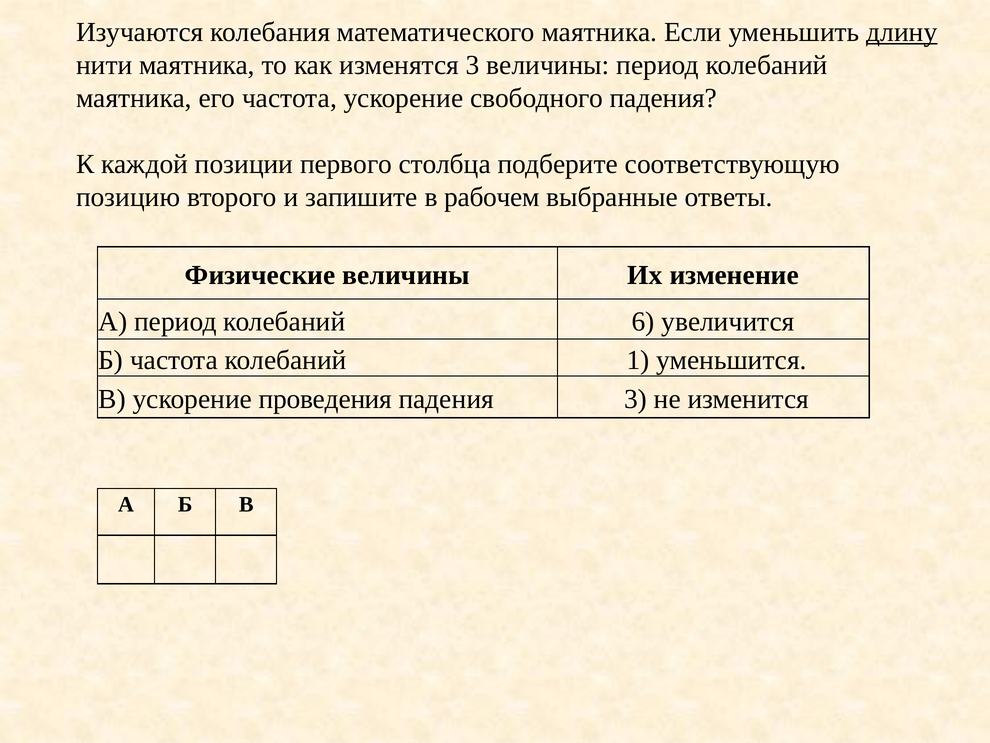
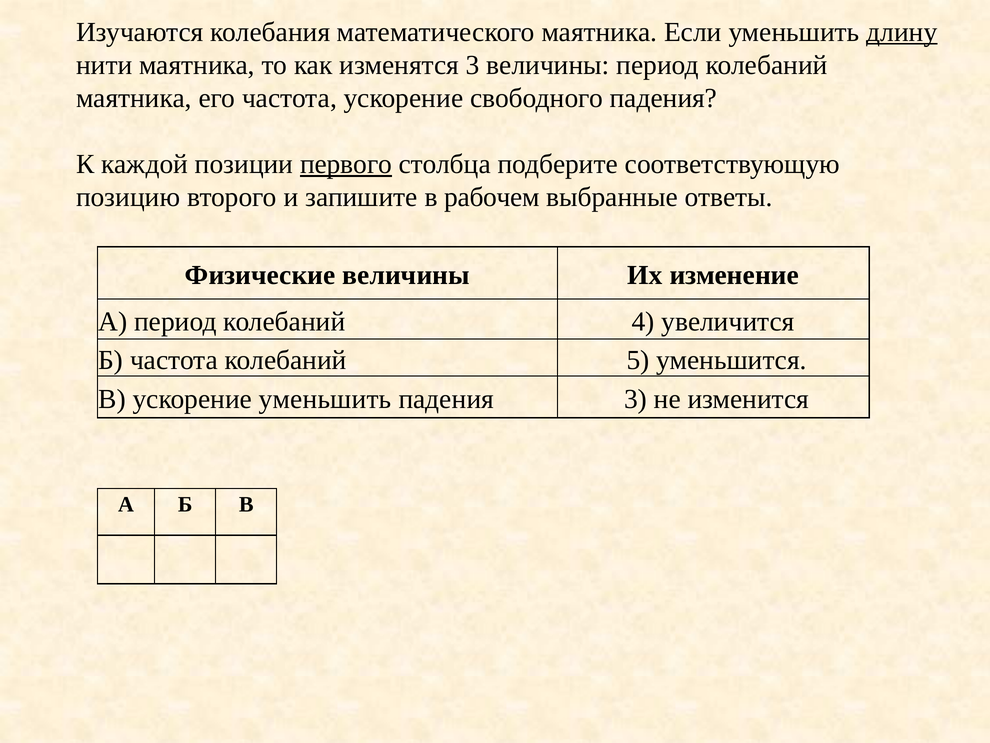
первого underline: none -> present
6: 6 -> 4
1: 1 -> 5
ускорение проведения: проведения -> уменьшить
